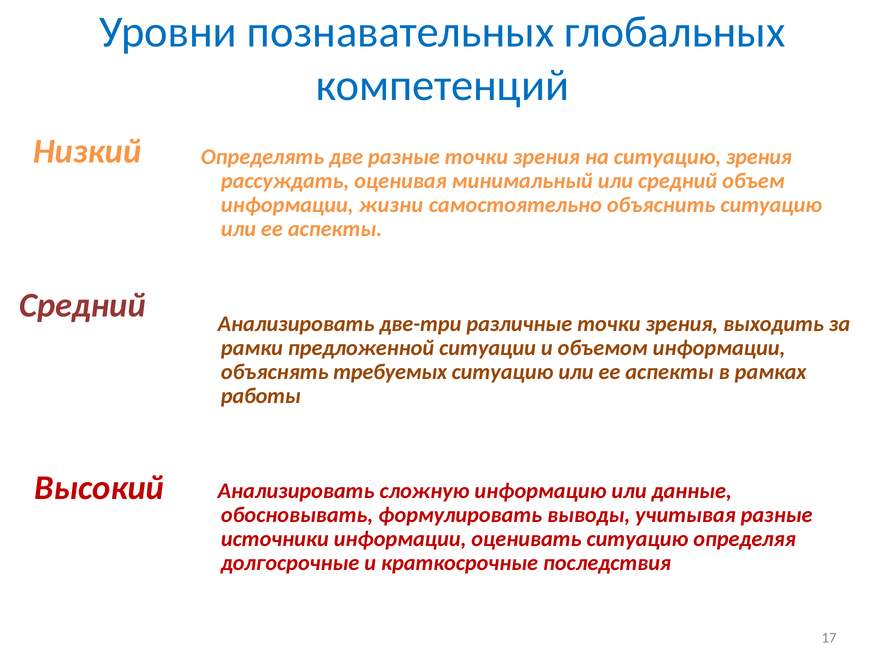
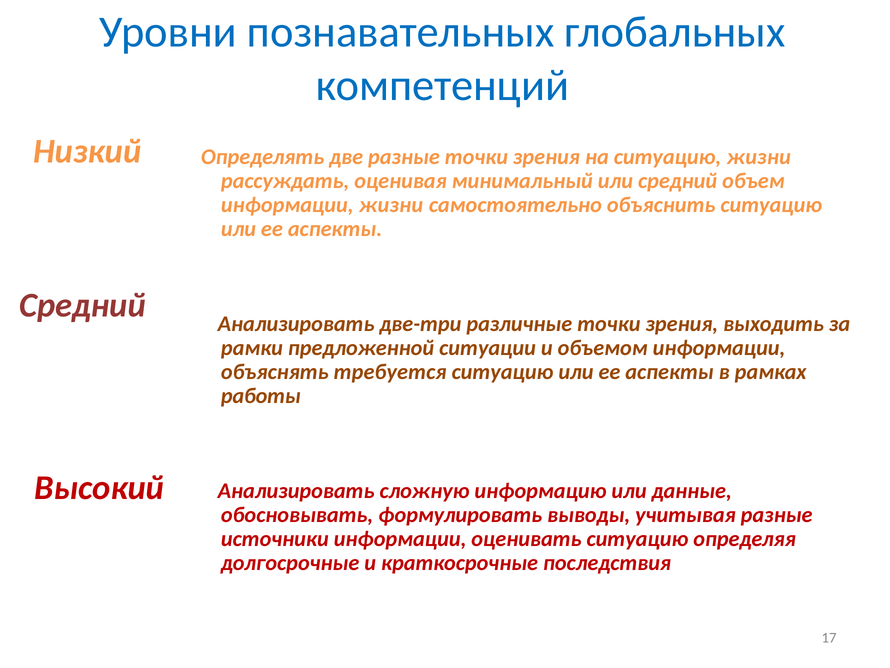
ситуацию зрения: зрения -> жизни
требуемых: требуемых -> требуется
